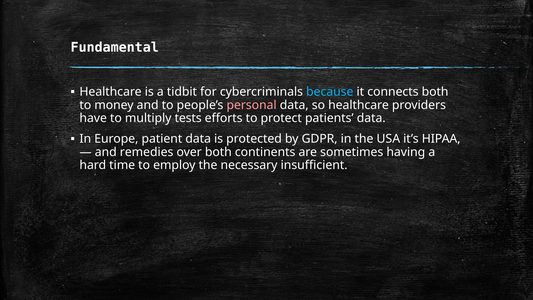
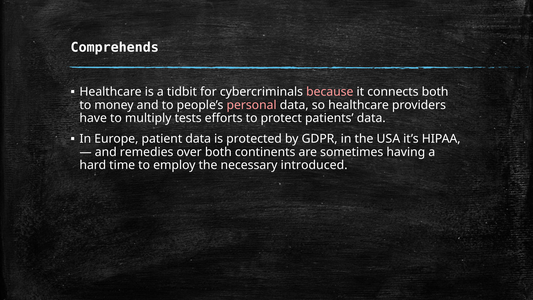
Fundamental: Fundamental -> Comprehends
because colour: light blue -> pink
insufficient: insufficient -> introduced
